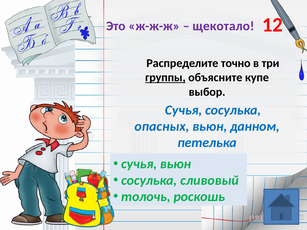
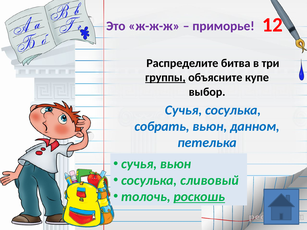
щекотало: щекотало -> приморье
точно: точно -> битва
опасных: опасных -> собрать
роскошь underline: none -> present
